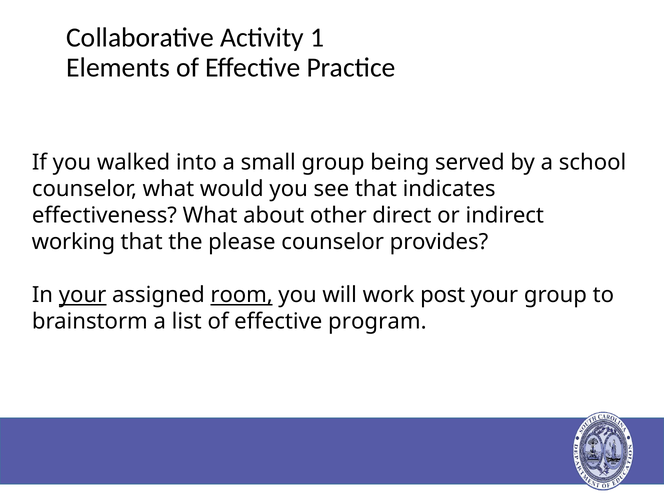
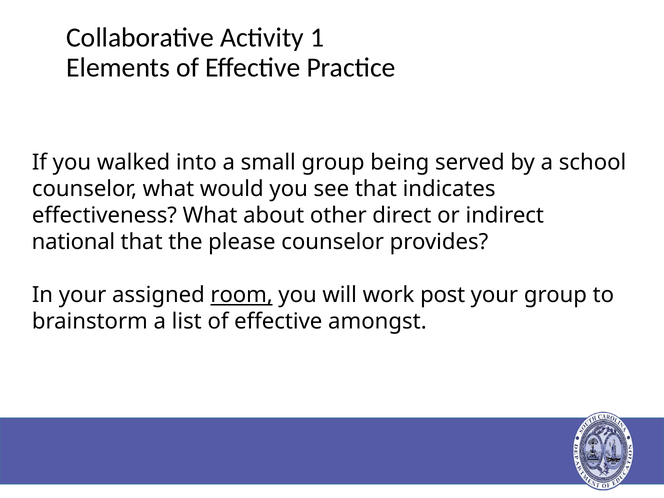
working: working -> national
your at (83, 295) underline: present -> none
program: program -> amongst
